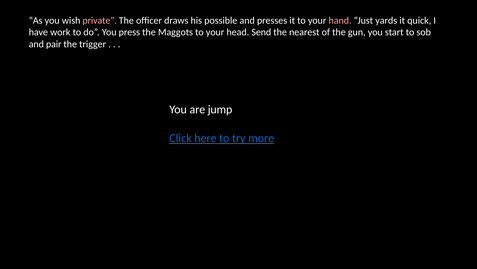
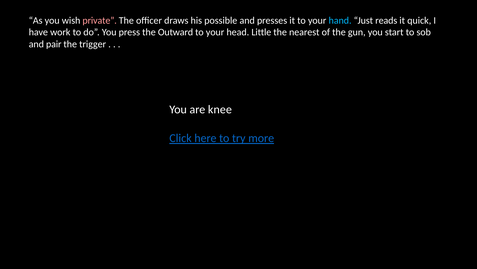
hand colour: pink -> light blue
yards: yards -> reads
Maggots: Maggots -> Outward
Send: Send -> Little
jump: jump -> knee
